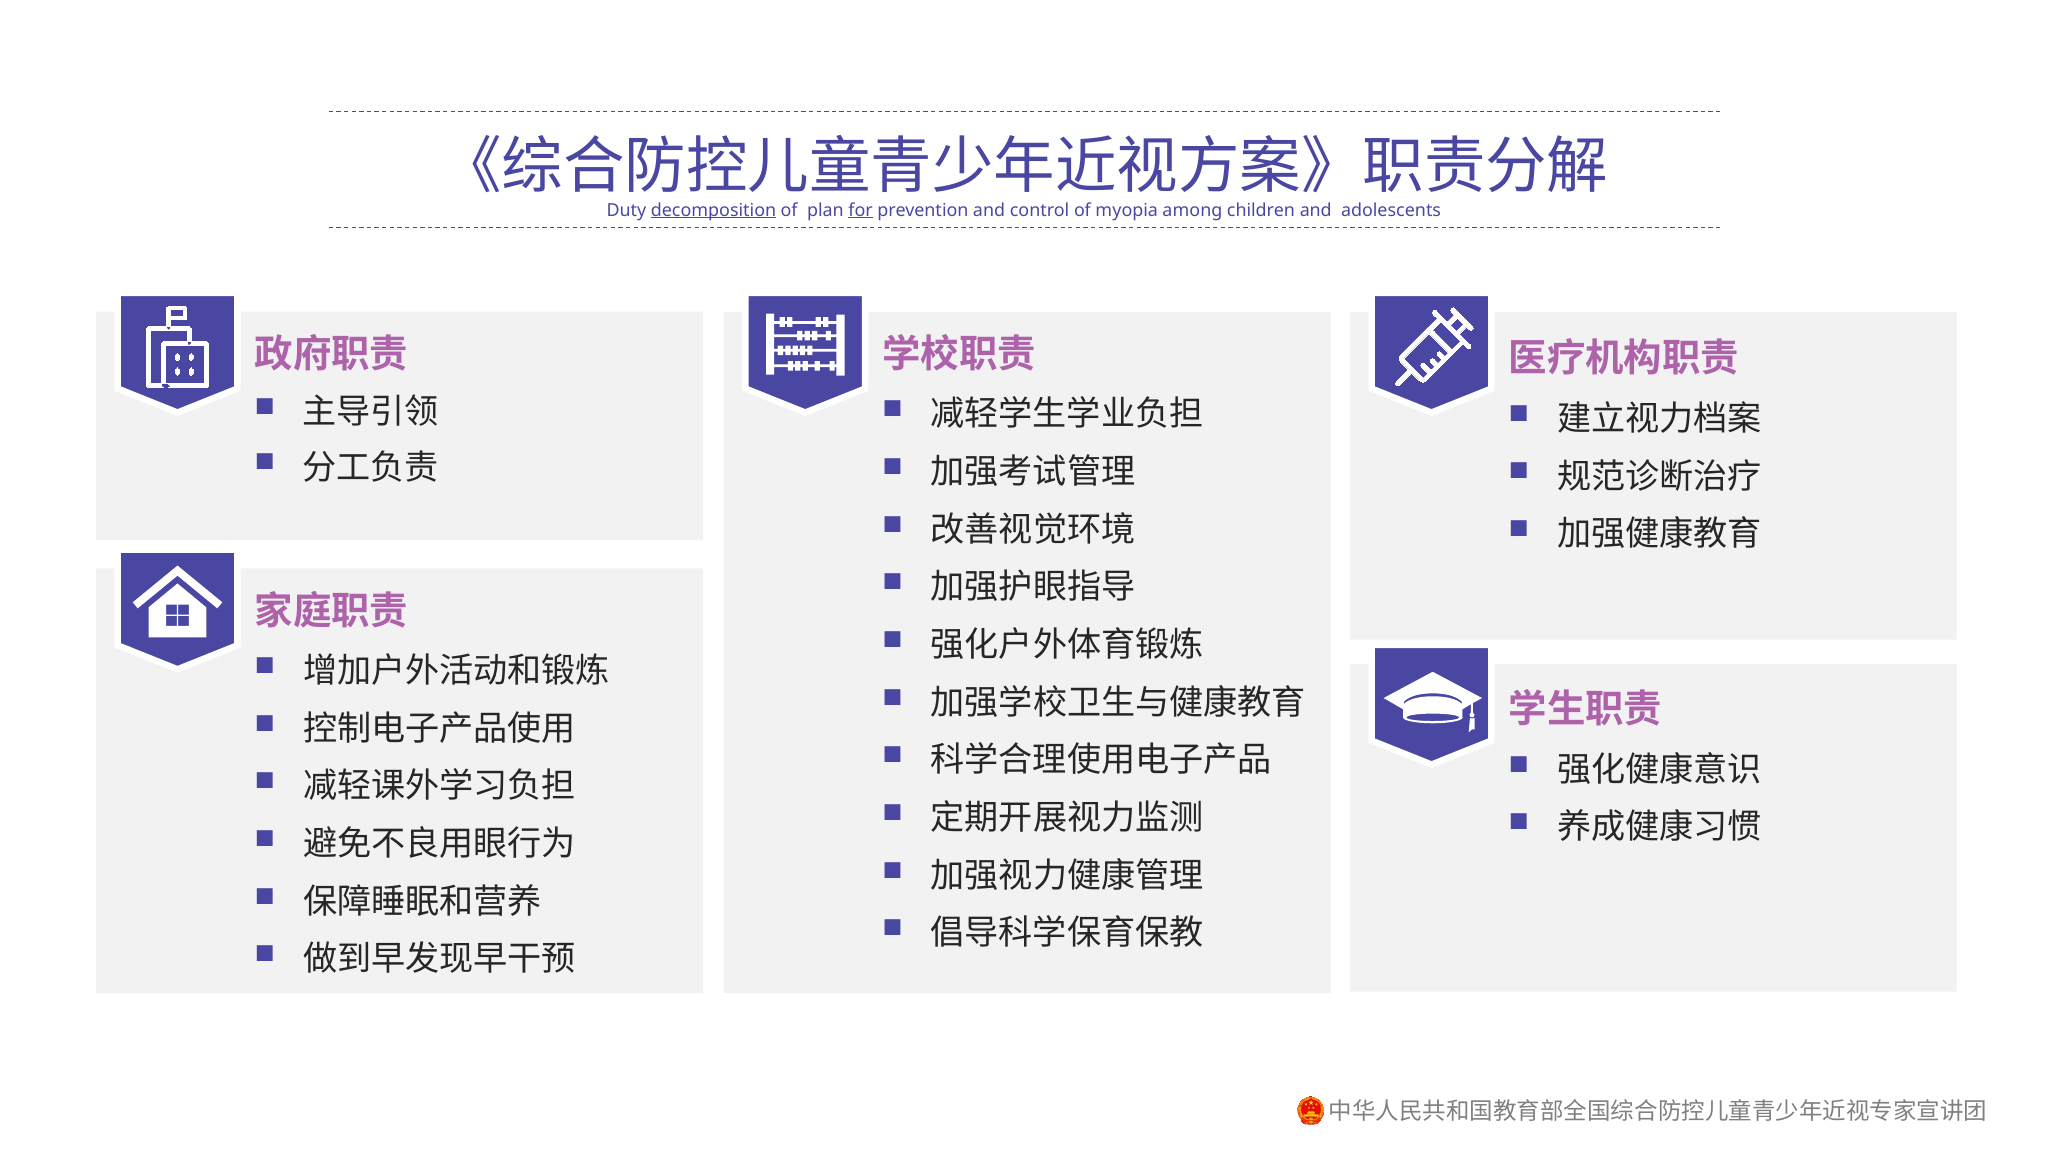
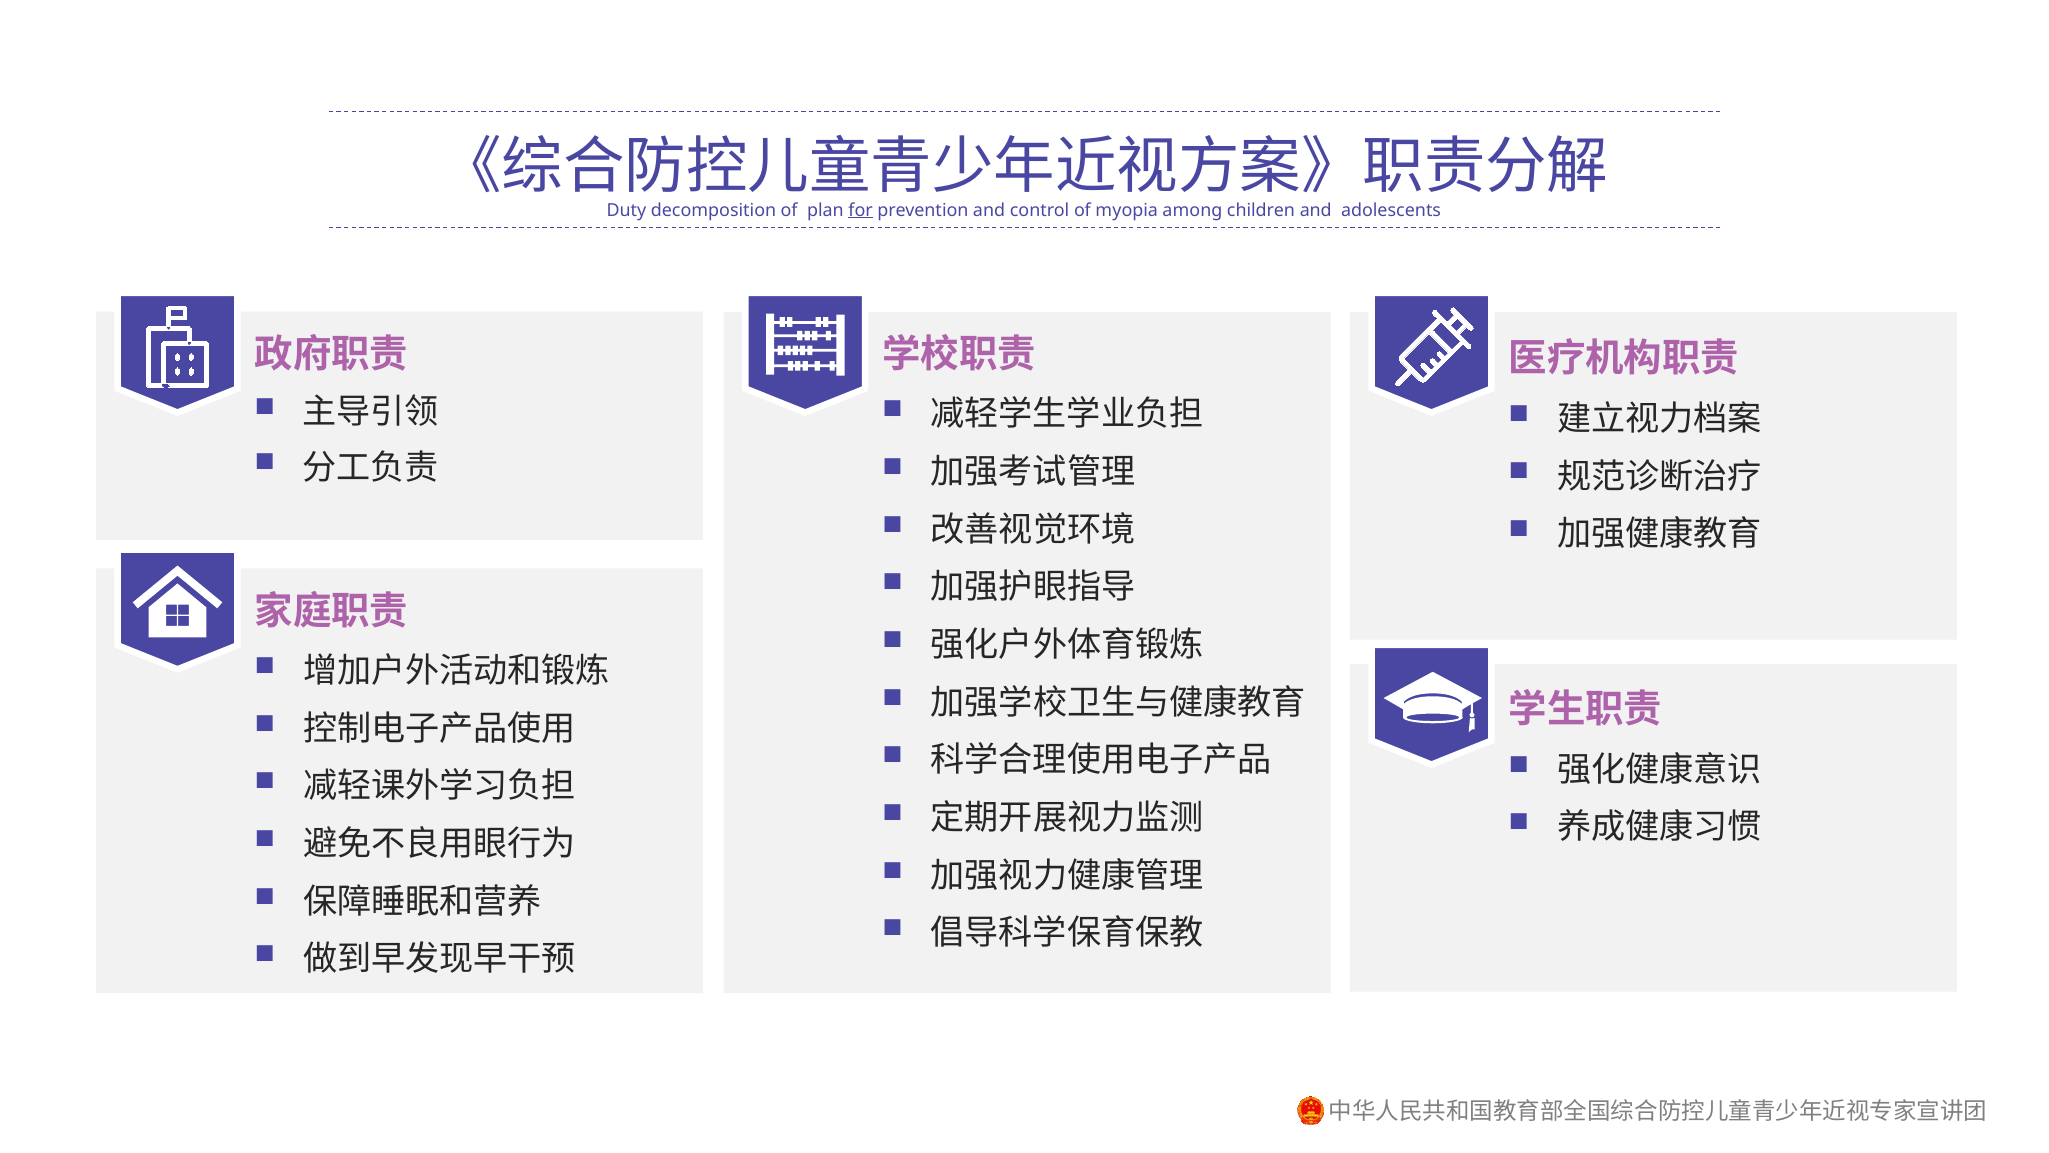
decomposition underline: present -> none
